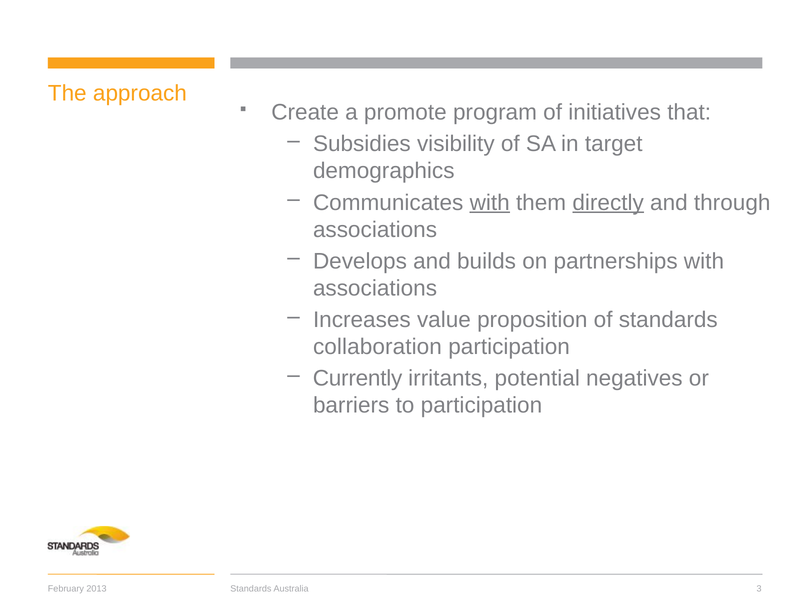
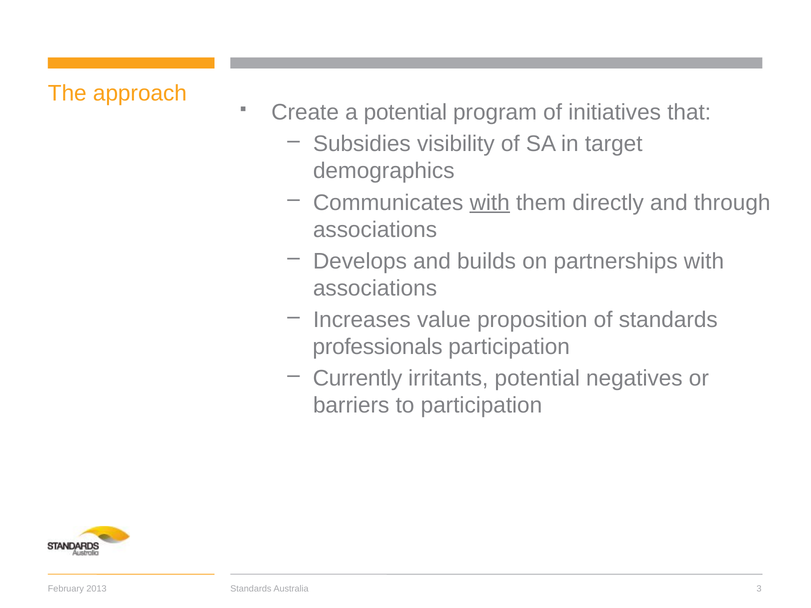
a promote: promote -> potential
directly underline: present -> none
collaboration: collaboration -> professionals
